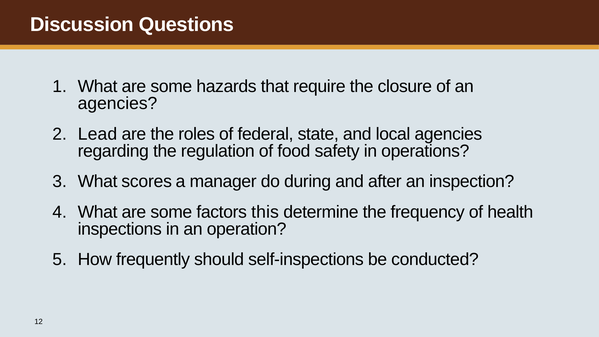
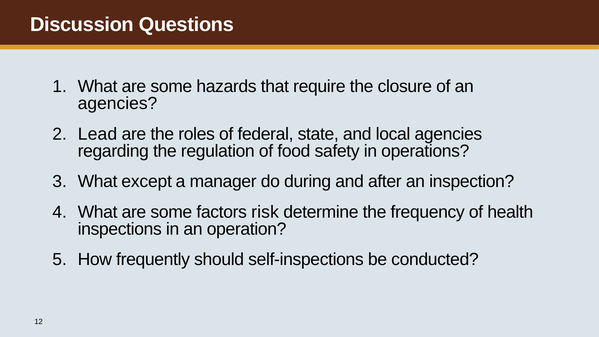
scores: scores -> except
this: this -> risk
